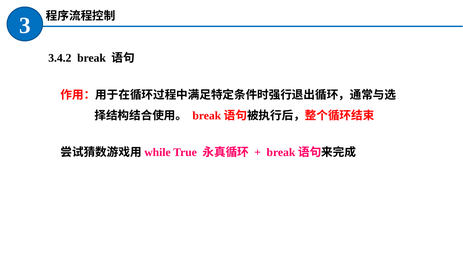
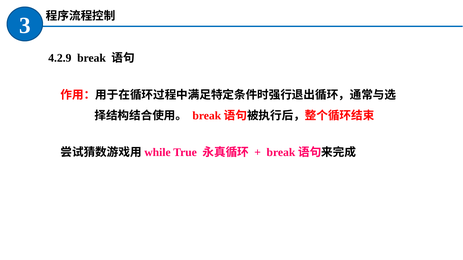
3.4.2: 3.4.2 -> 4.2.9
